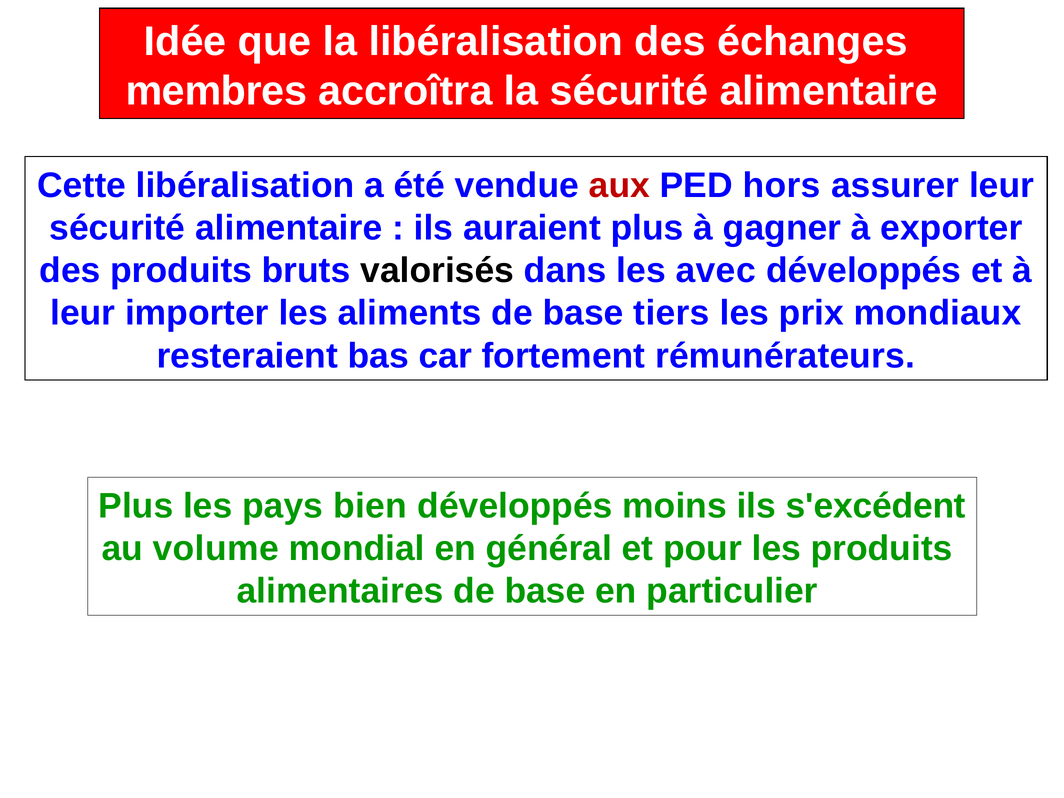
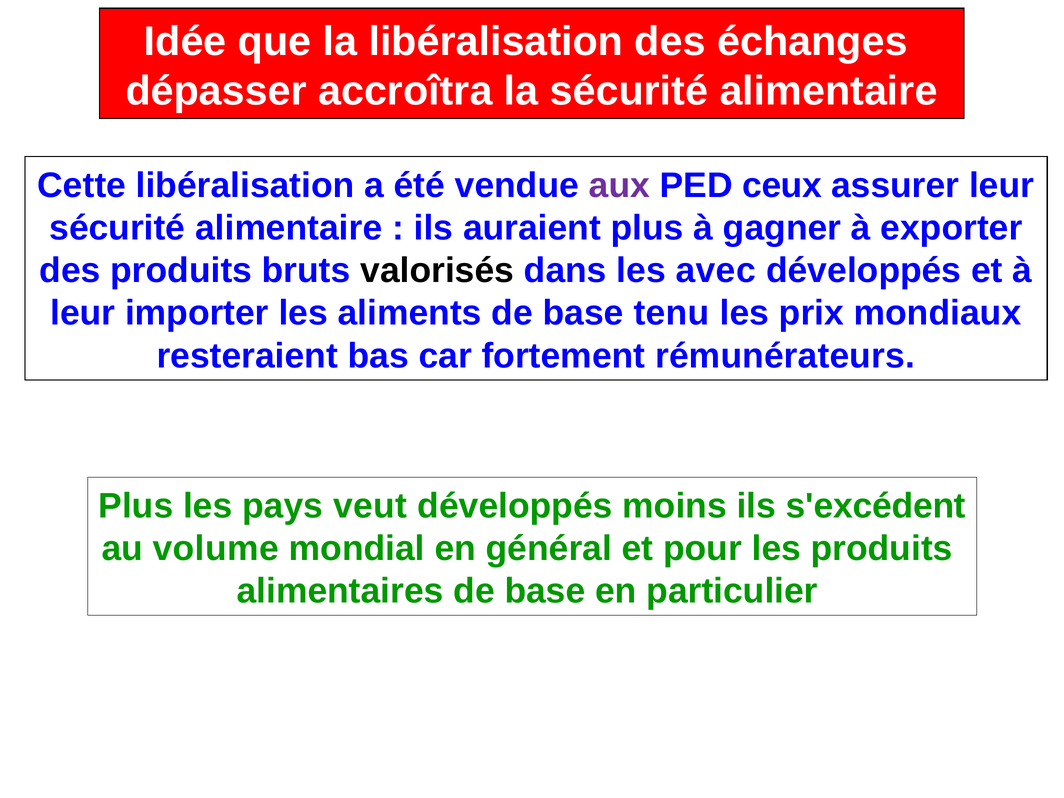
membres: membres -> dépasser
aux colour: red -> purple
hors: hors -> ceux
tiers: tiers -> tenu
bien: bien -> veut
